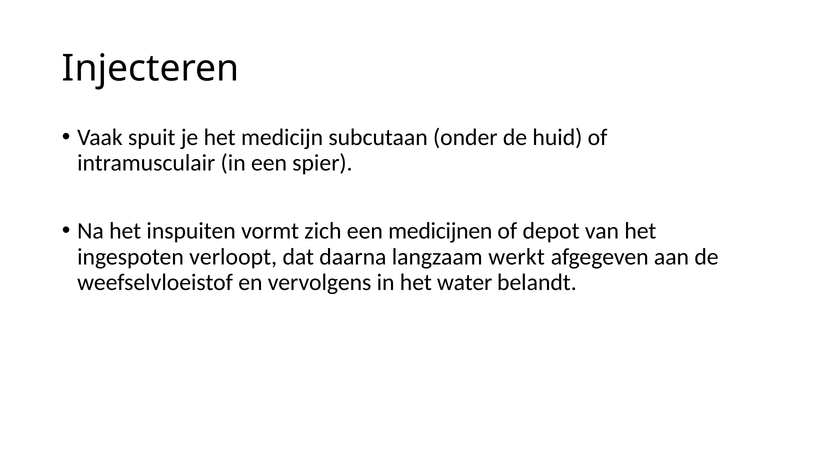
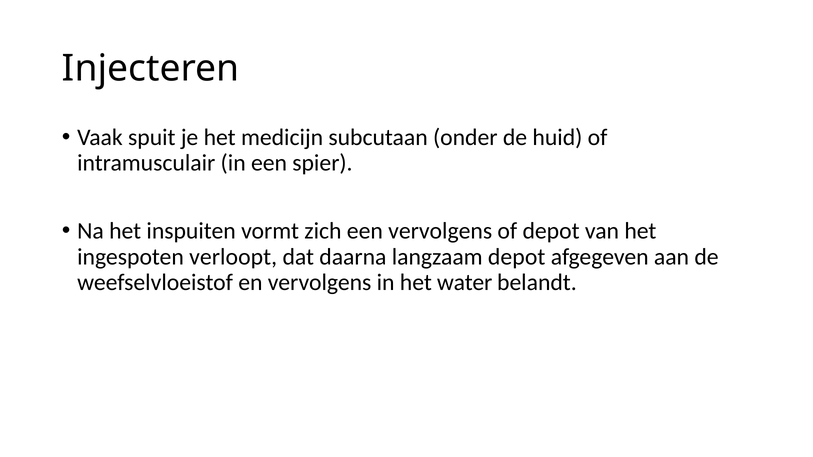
een medicijnen: medicijnen -> vervolgens
langzaam werkt: werkt -> depot
